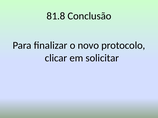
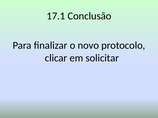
81.8: 81.8 -> 17.1
